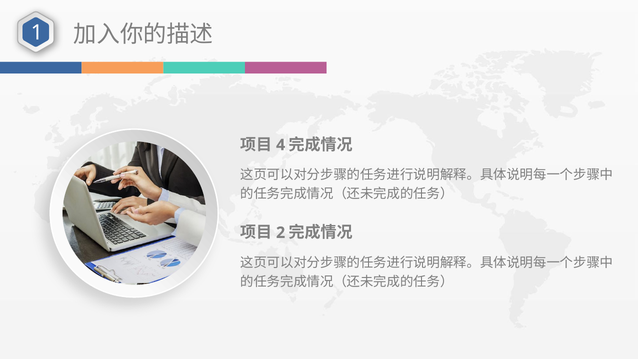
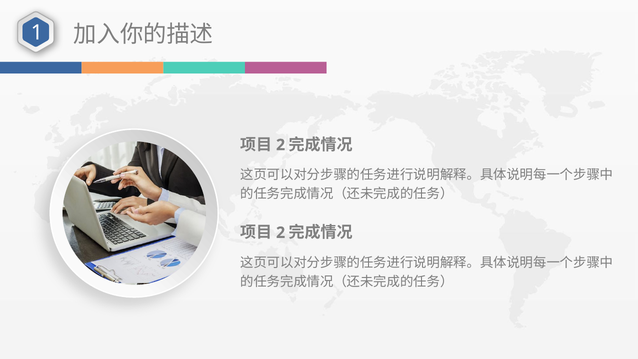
4 at (281, 145): 4 -> 2
